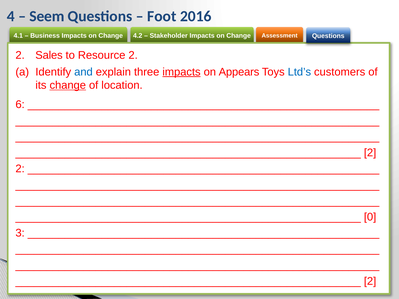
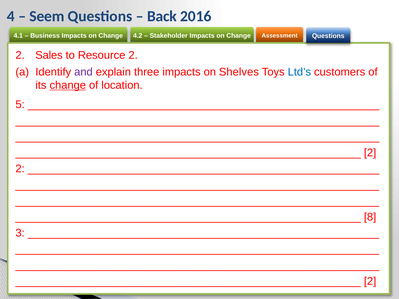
Foot: Foot -> Back
and colour: blue -> purple
impacts at (181, 72) underline: present -> none
Appears: Appears -> Shelves
6: 6 -> 5
0: 0 -> 8
